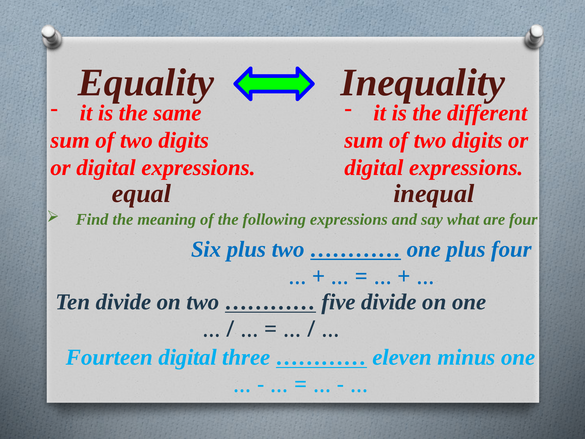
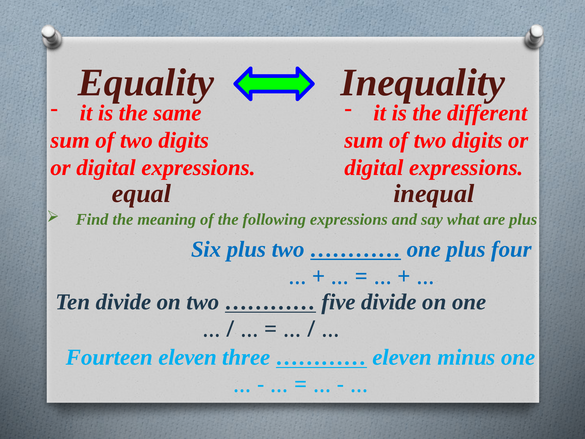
are four: four -> plus
Fourteen digital: digital -> eleven
